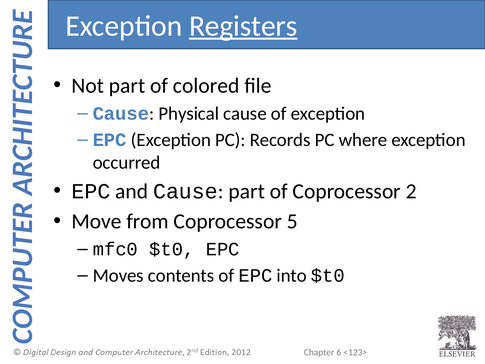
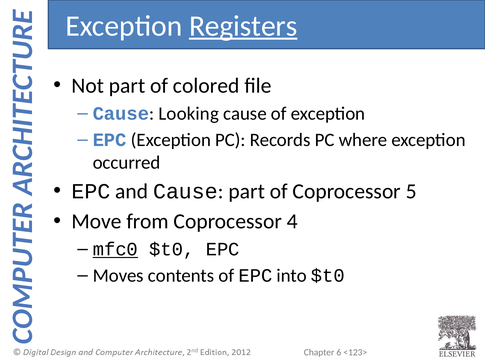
Physical: Physical -> Looking
2: 2 -> 5
5: 5 -> 4
mfc0 underline: none -> present
